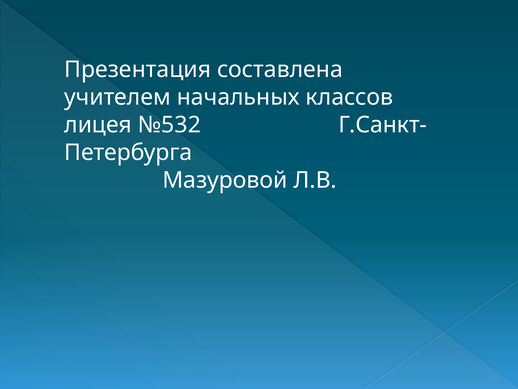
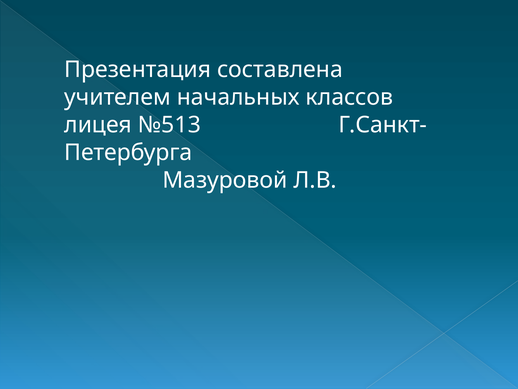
№532: №532 -> №513
